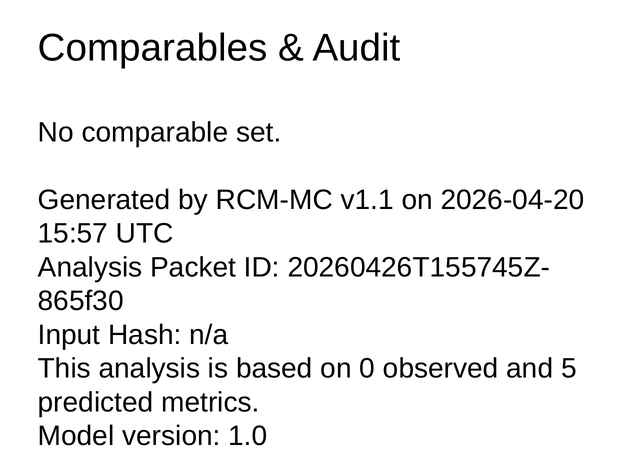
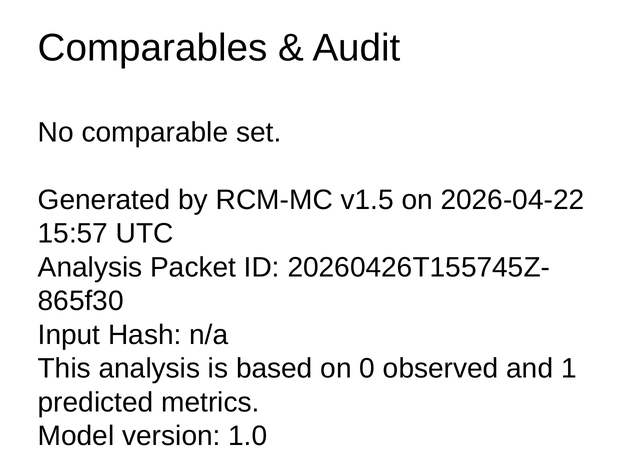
v1.1: v1.1 -> v1.5
2026-04-20: 2026-04-20 -> 2026-04-22
5: 5 -> 1
